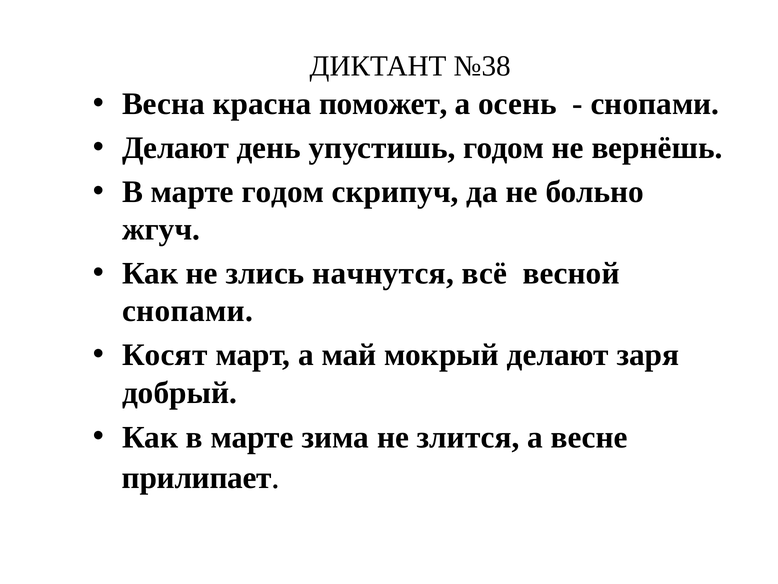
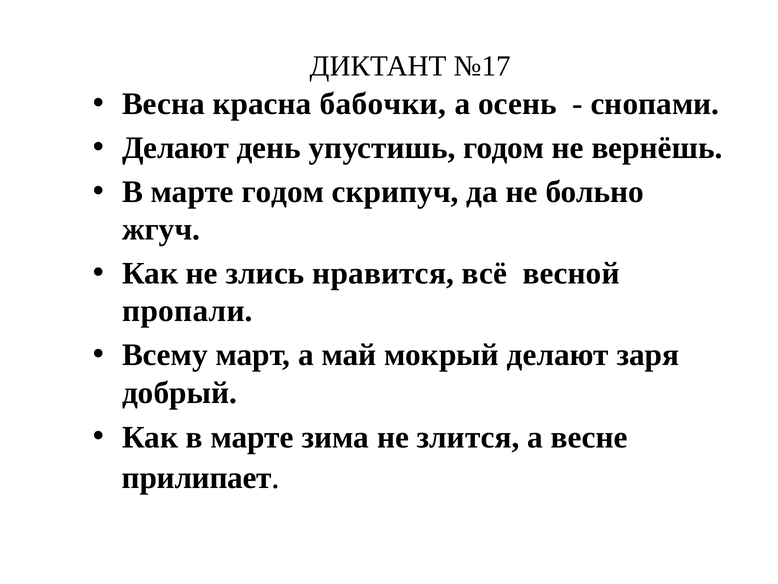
№38: №38 -> №17
поможет: поможет -> бабочки
начнутся: начнутся -> нравится
снопами at (187, 311): снопами -> пропали
Косят: Косят -> Всему
